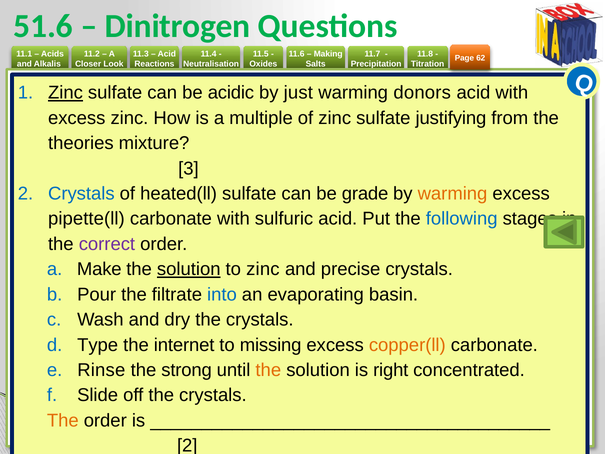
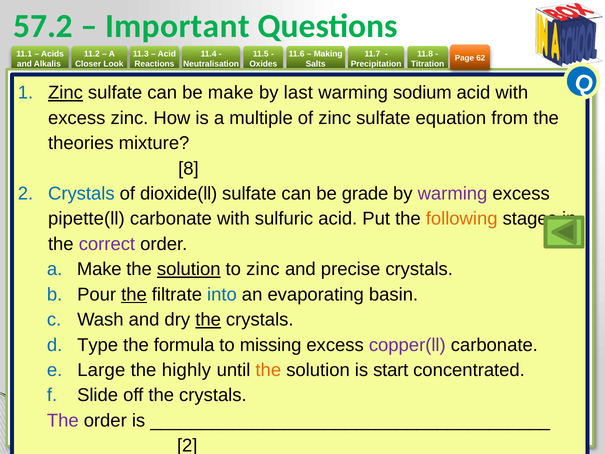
51.6: 51.6 -> 57.2
Dinitrogen: Dinitrogen -> Important
be acidic: acidic -> make
just: just -> last
donors: donors -> sodium
justifying: justifying -> equation
3: 3 -> 8
heated(ll: heated(ll -> dioxide(ll
warming at (453, 194) colour: orange -> purple
following colour: blue -> orange
the at (134, 294) underline: none -> present
the at (208, 320) underline: none -> present
internet: internet -> formula
copper(ll colour: orange -> purple
Rinse: Rinse -> Large
strong: strong -> highly
right: right -> start
The at (63, 420) colour: orange -> purple
